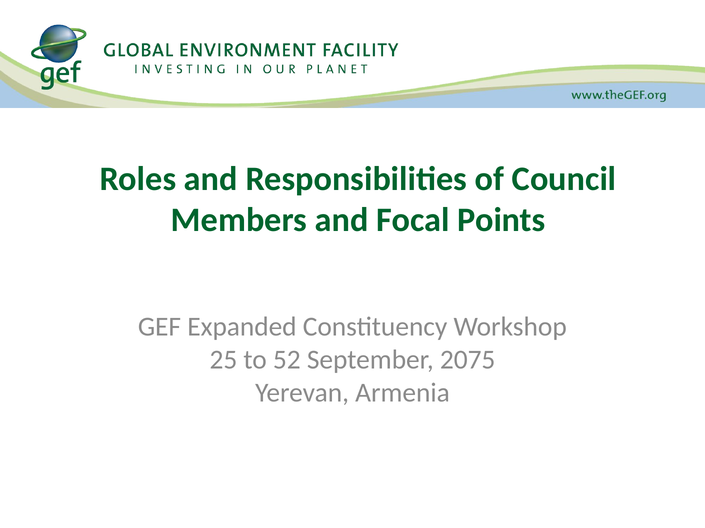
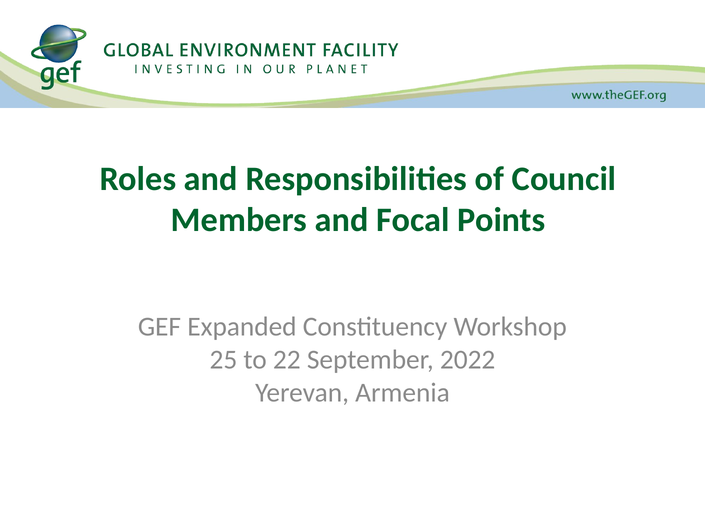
52: 52 -> 22
2075: 2075 -> 2022
